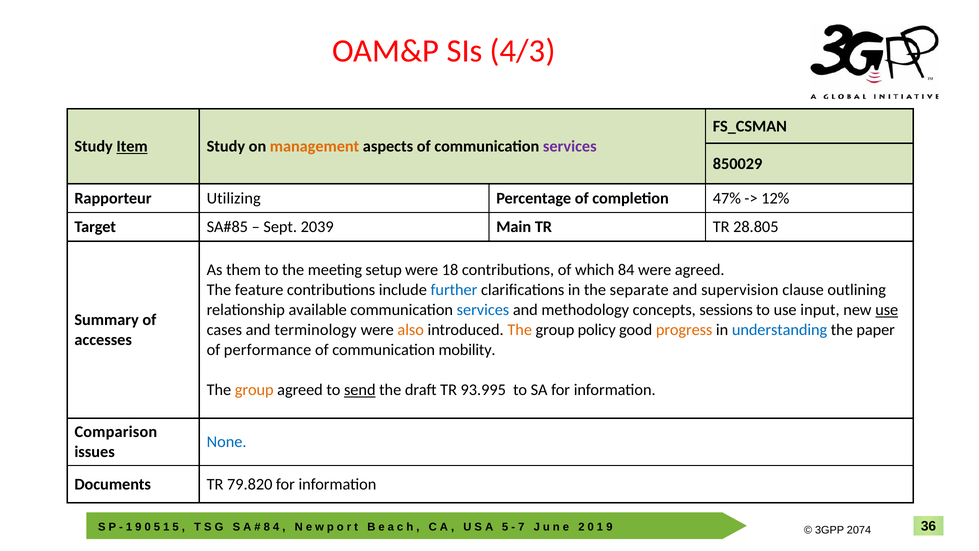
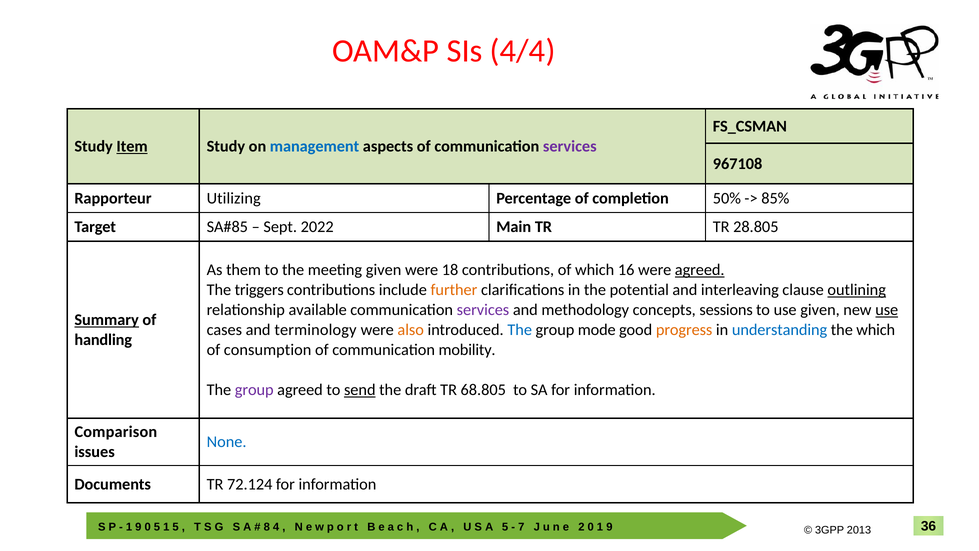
4/3: 4/3 -> 4/4
management colour: orange -> blue
850029: 850029 -> 967108
47%: 47% -> 50%
12%: 12% -> 85%
2039: 2039 -> 2022
meeting setup: setup -> given
84: 84 -> 16
agreed at (700, 270) underline: none -> present
feature: feature -> triggers
further colour: blue -> orange
separate: separate -> potential
supervision: supervision -> interleaving
outlining underline: none -> present
services at (483, 310) colour: blue -> purple
use input: input -> given
Summary underline: none -> present
The at (520, 330) colour: orange -> blue
policy: policy -> mode
the paper: paper -> which
accesses: accesses -> handling
performance: performance -> consumption
group at (254, 390) colour: orange -> purple
93.995: 93.995 -> 68.805
79.820: 79.820 -> 72.124
2074: 2074 -> 2013
